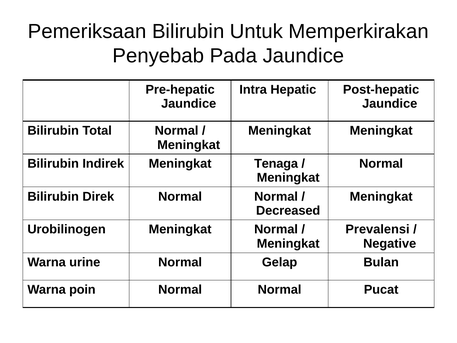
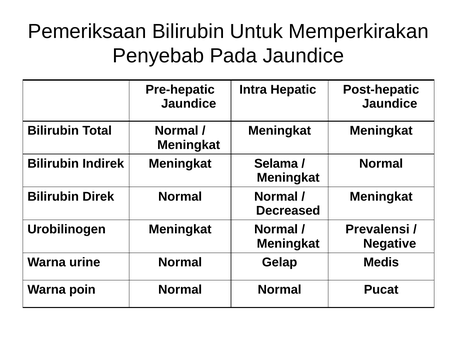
Tenaga: Tenaga -> Selama
Bulan: Bulan -> Medis
